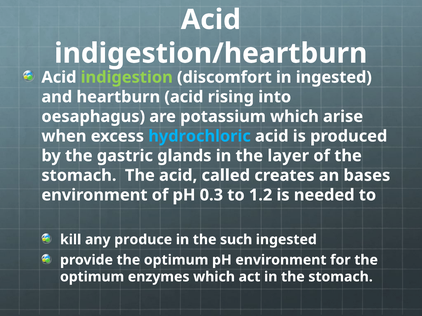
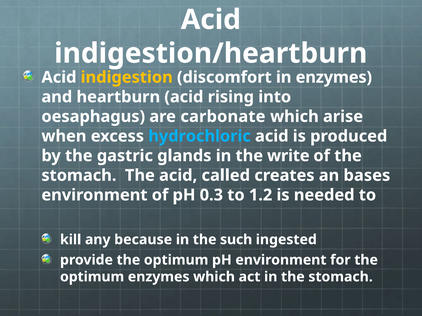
indigestion colour: light green -> yellow
in ingested: ingested -> enzymes
potassium: potassium -> carbonate
layer: layer -> write
produce: produce -> because
